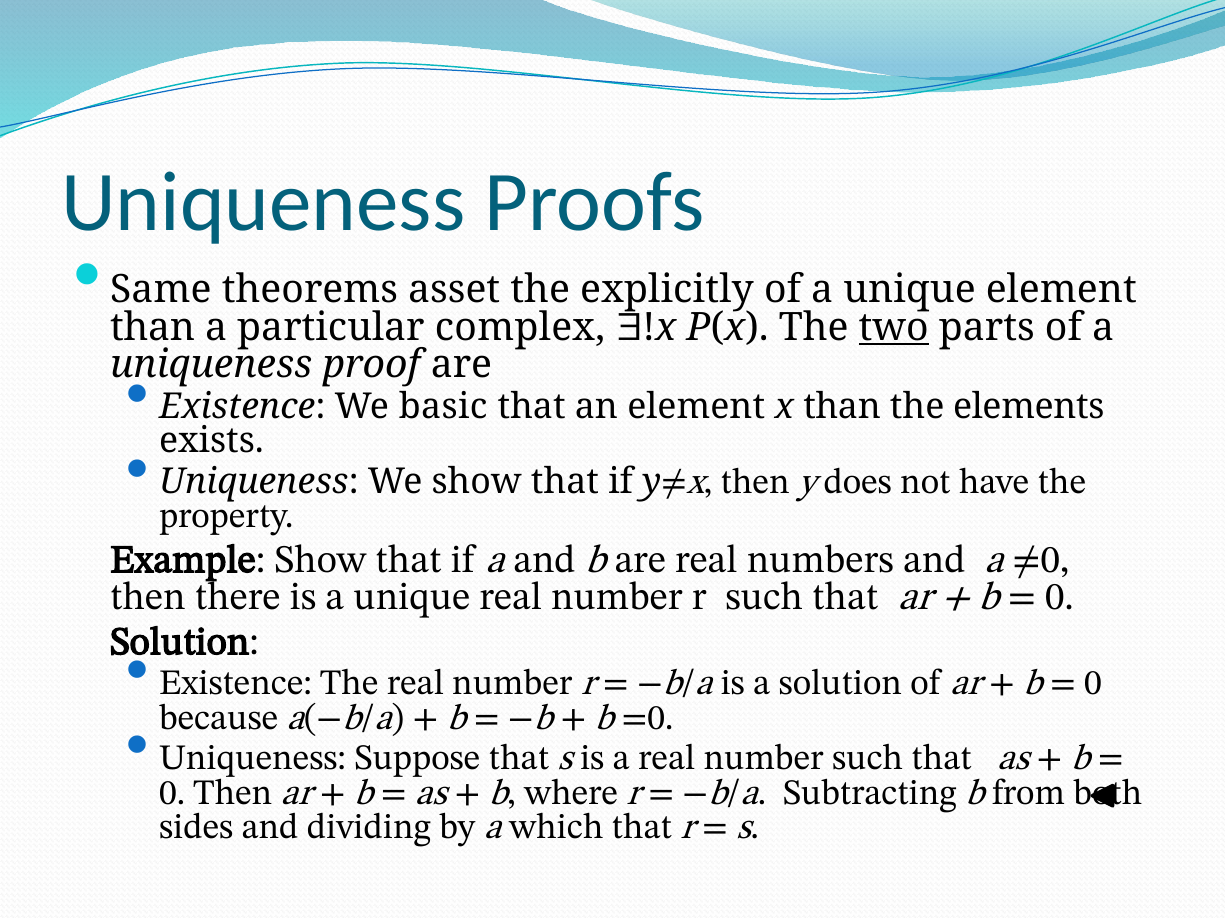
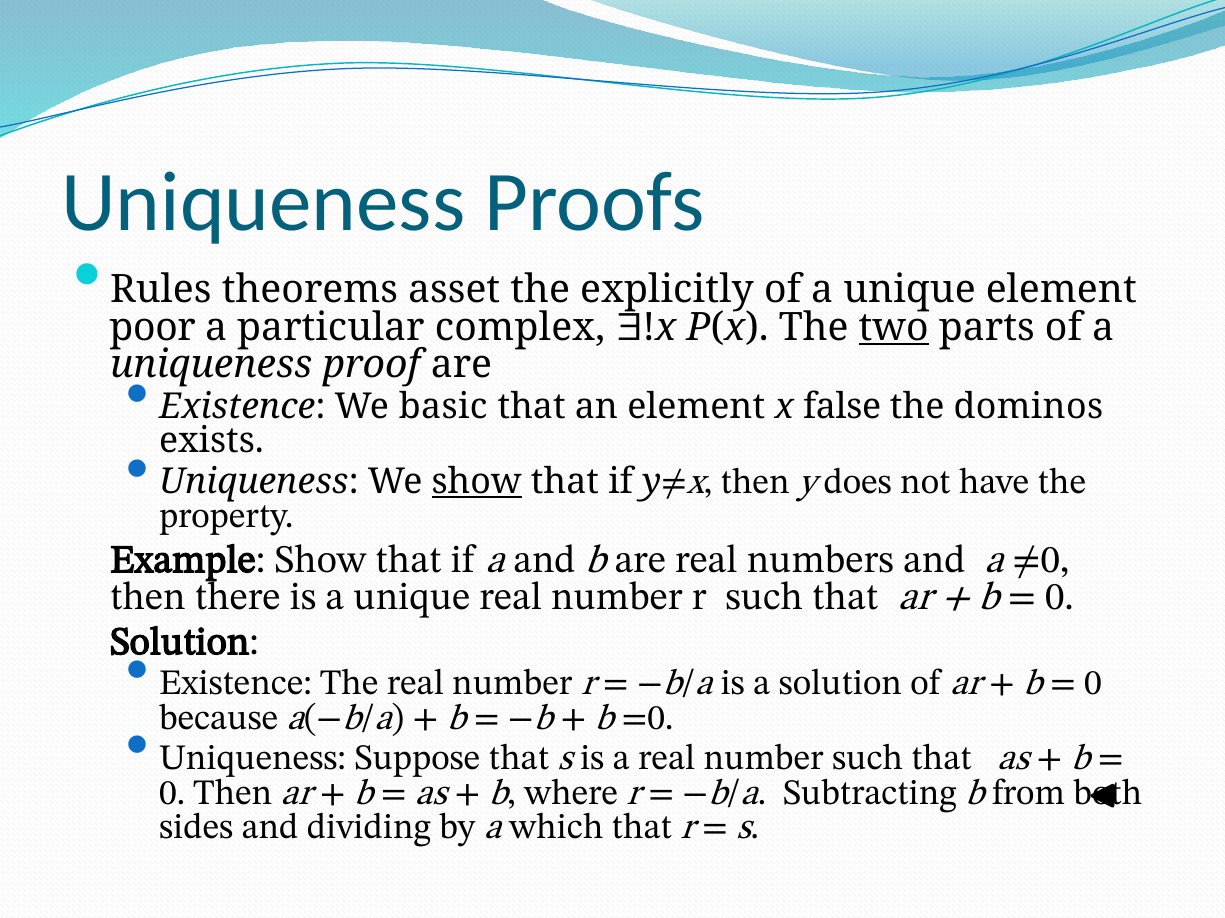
Same: Same -> Rules
than at (153, 327): than -> poor
x than: than -> false
elements: elements -> dominos
show at (477, 482) underline: none -> present
